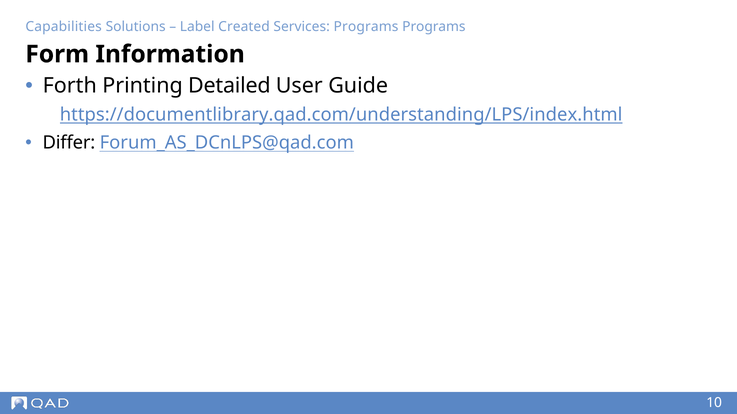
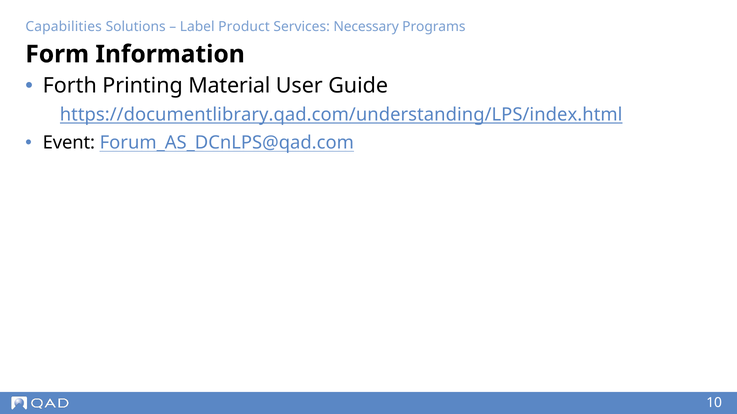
Created: Created -> Product
Services Programs: Programs -> Necessary
Detailed: Detailed -> Material
Differ: Differ -> Event
